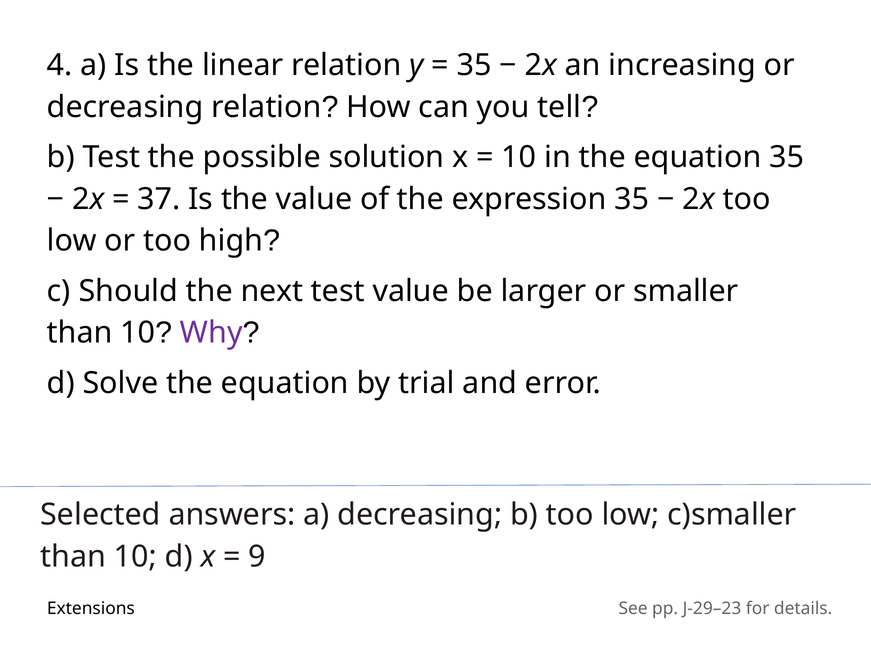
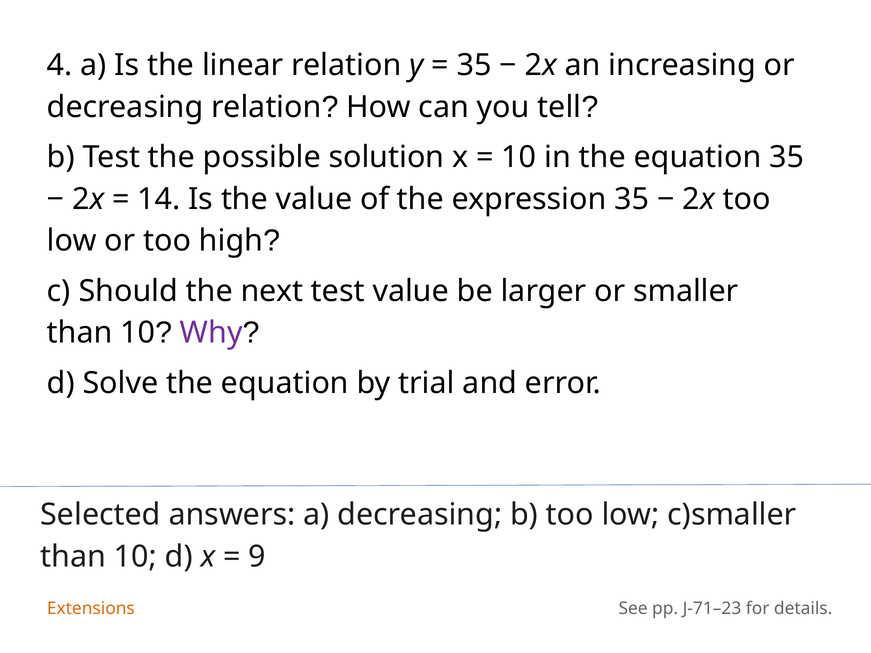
37: 37 -> 14
Extensions colour: black -> orange
J-29–23: J-29–23 -> J-71–23
